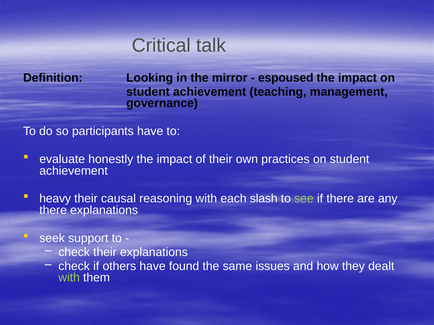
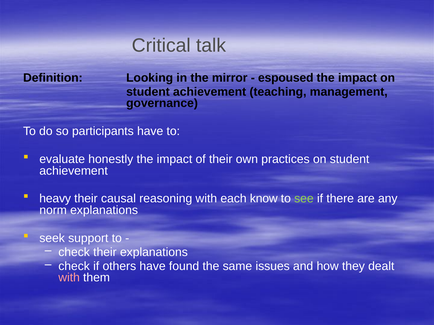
slash: slash -> know
there at (53, 211): there -> norm
with at (69, 278) colour: light green -> pink
